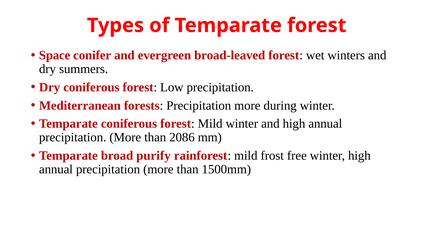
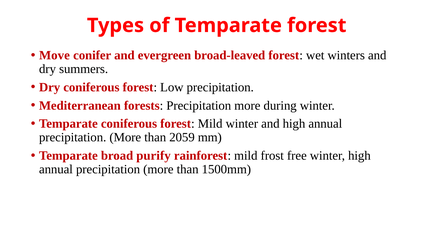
Space: Space -> Move
2086: 2086 -> 2059
